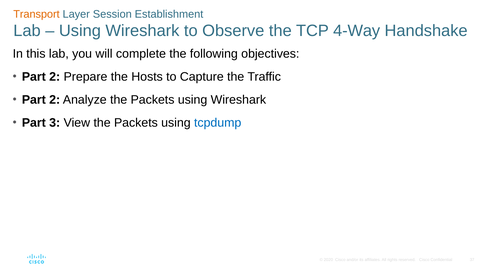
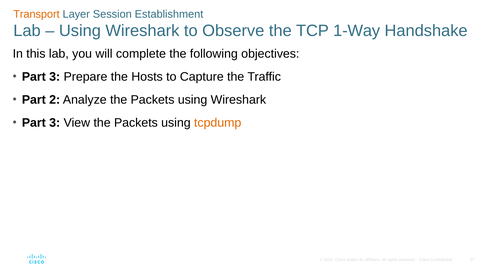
4-Way: 4-Way -> 1-Way
2 at (55, 77): 2 -> 3
tcpdump colour: blue -> orange
